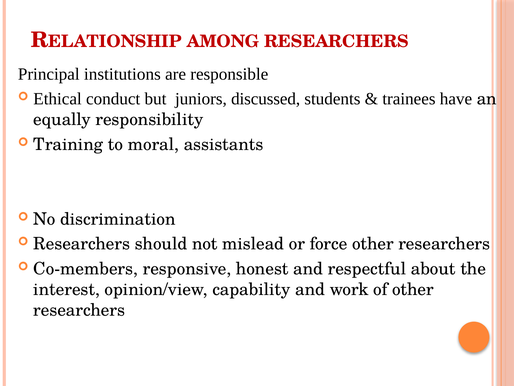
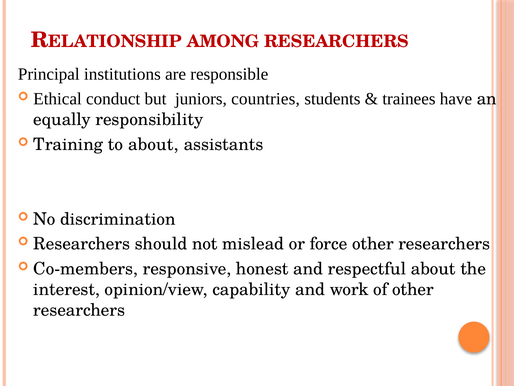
discussed: discussed -> countries
to moral: moral -> about
